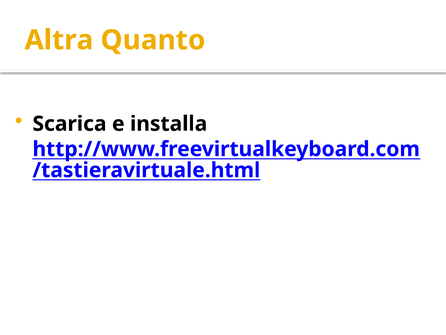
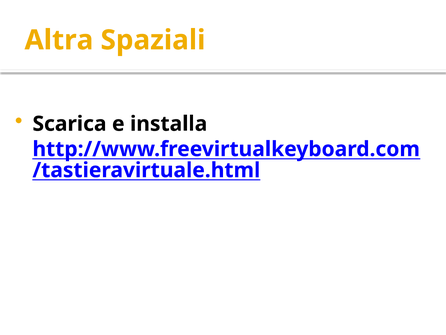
Quanto: Quanto -> Spaziali
